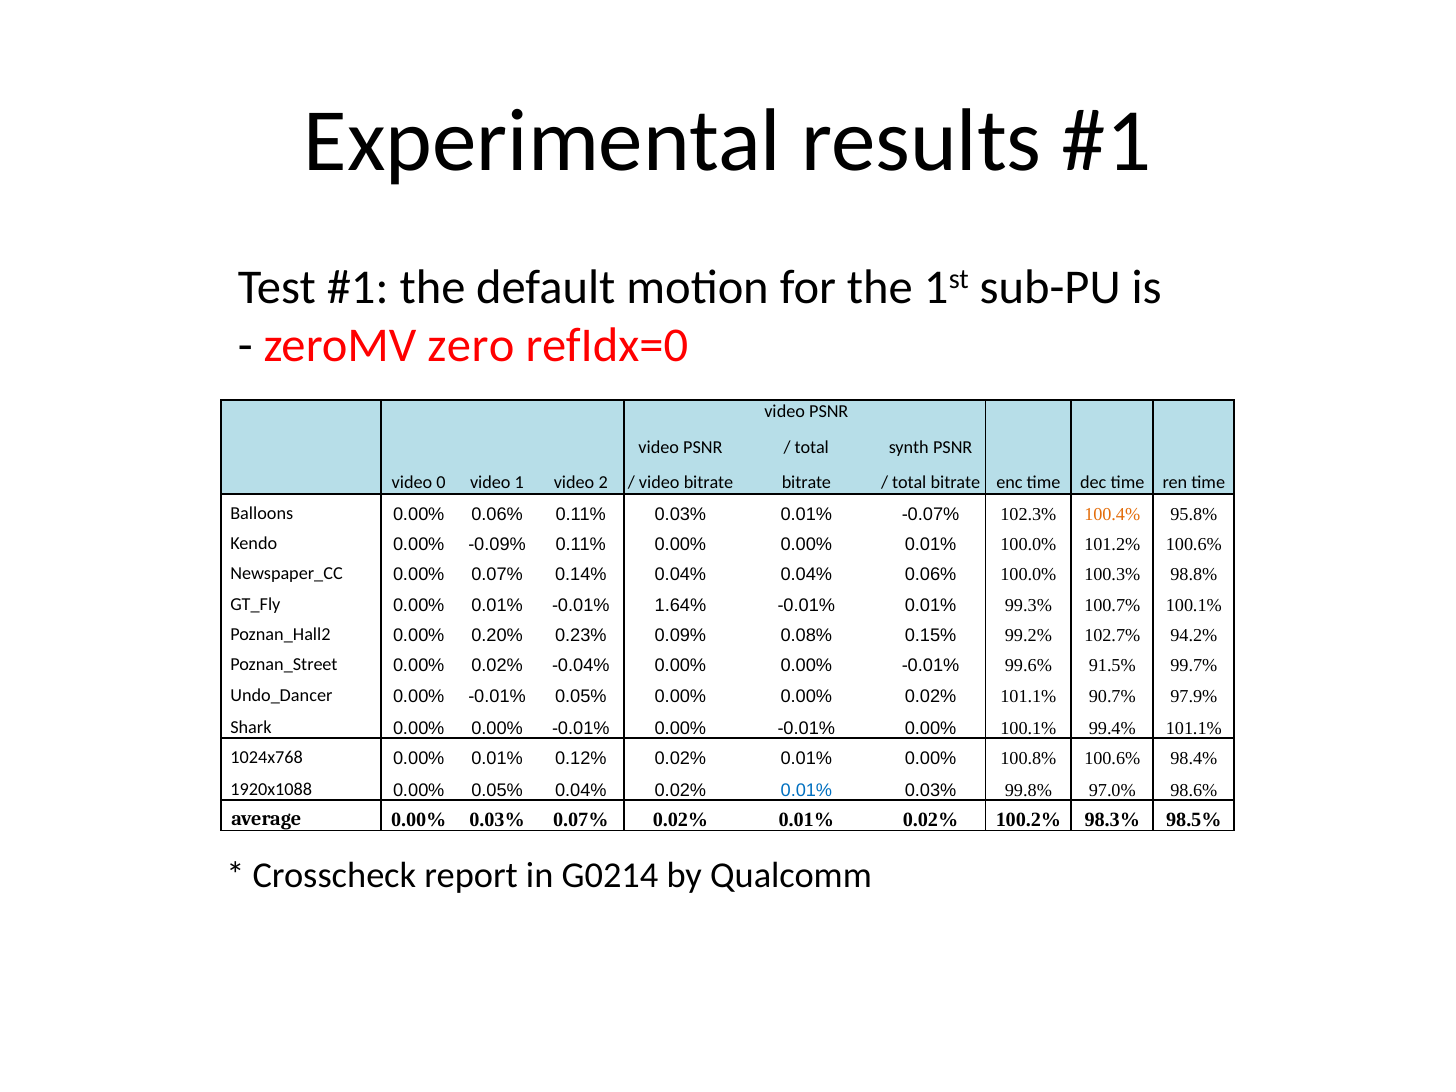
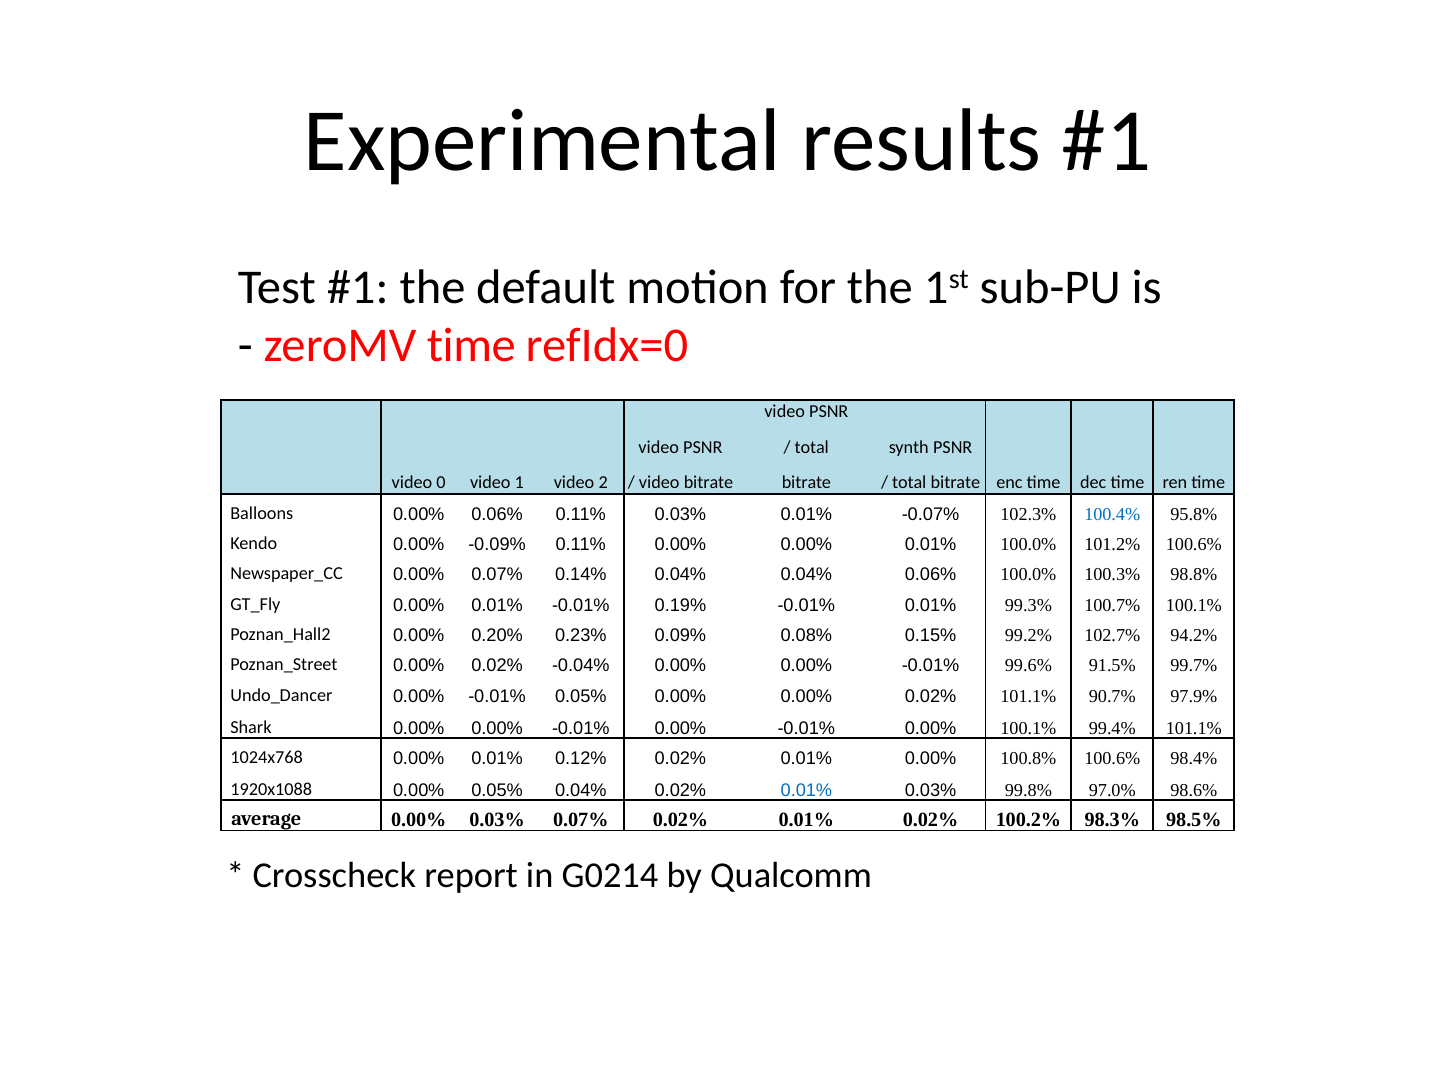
zeroMV zero: zero -> time
100.4% colour: orange -> blue
1.64%: 1.64% -> 0.19%
